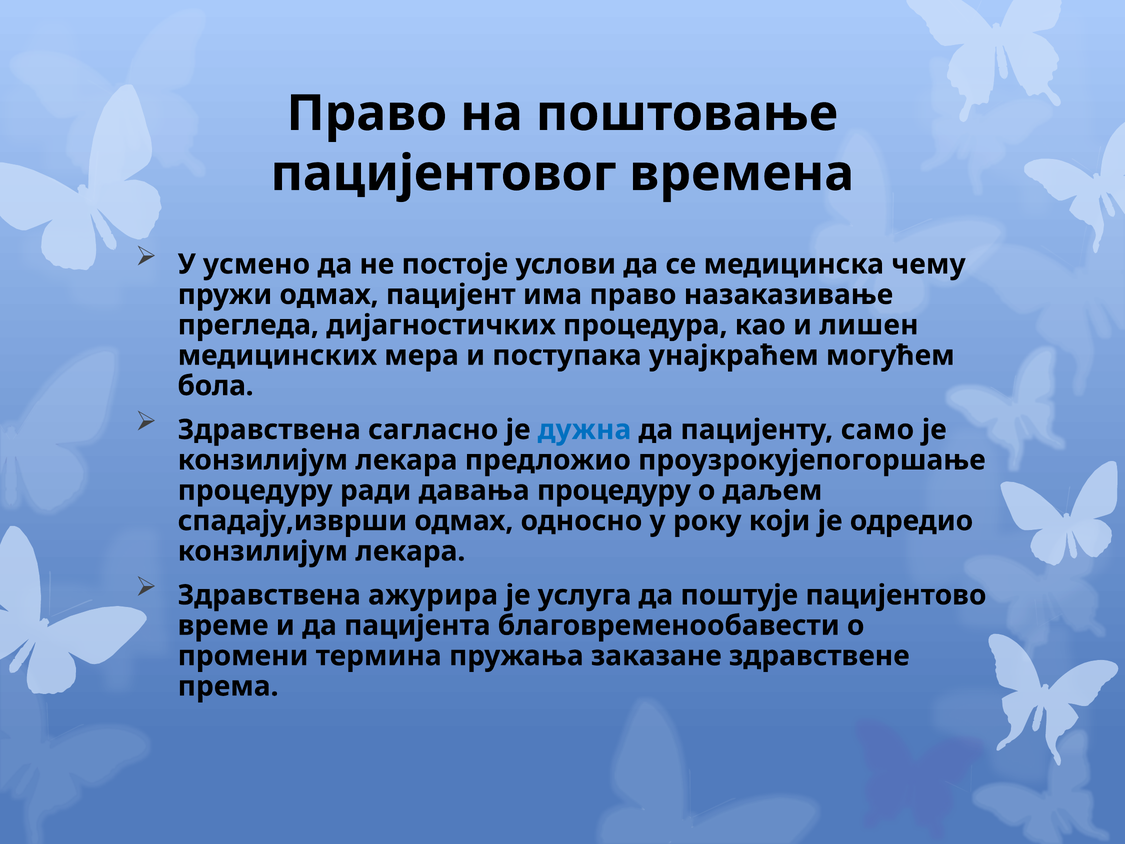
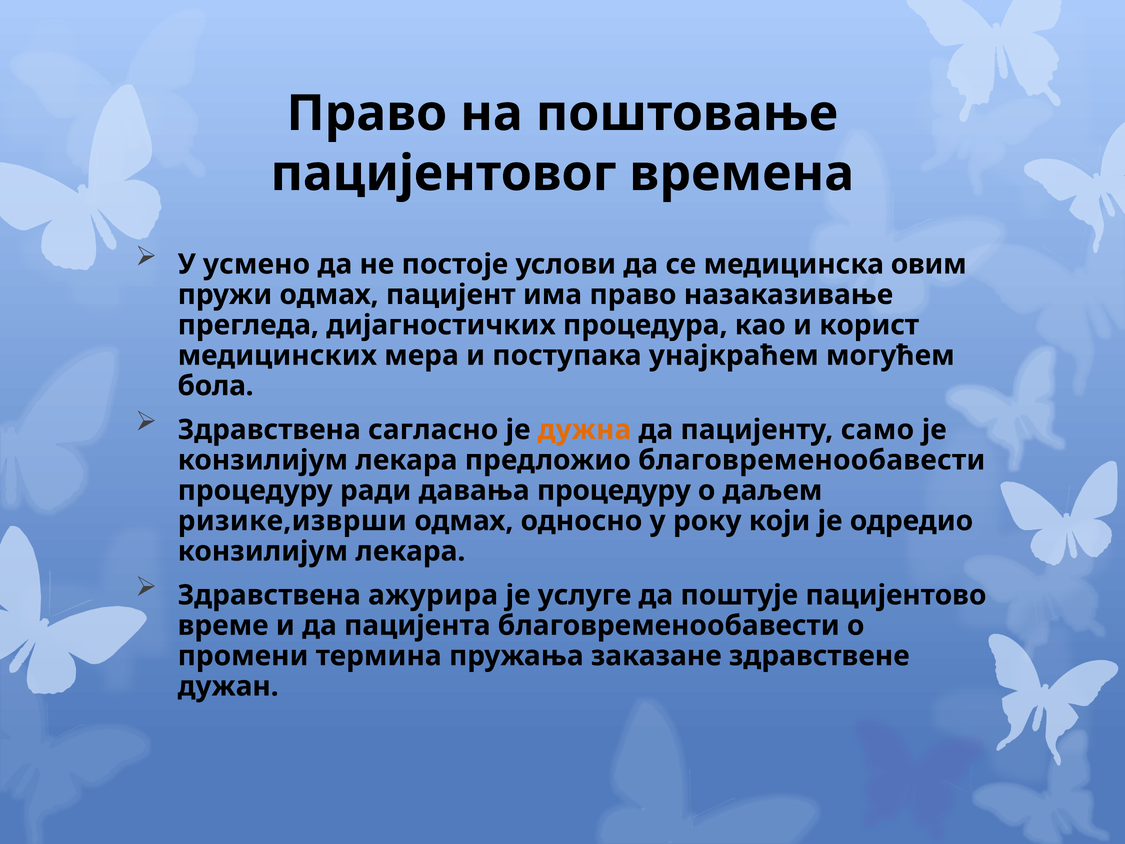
чему: чему -> овим
лишен: лишен -> корист
дужна colour: blue -> orange
предложио проузрокујепогоршање: проузрокујепогоршање -> благовременообавести
спадају,изврши: спадају,изврши -> ризике,изврши
услуга: услуга -> услуге
према: према -> дужан
